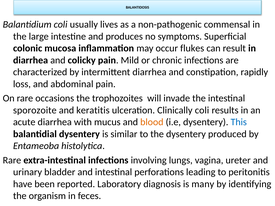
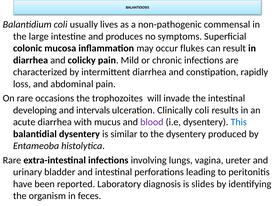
sporozoite: sporozoite -> developing
keratitis: keratitis -> intervals
blood colour: orange -> purple
many: many -> slides
